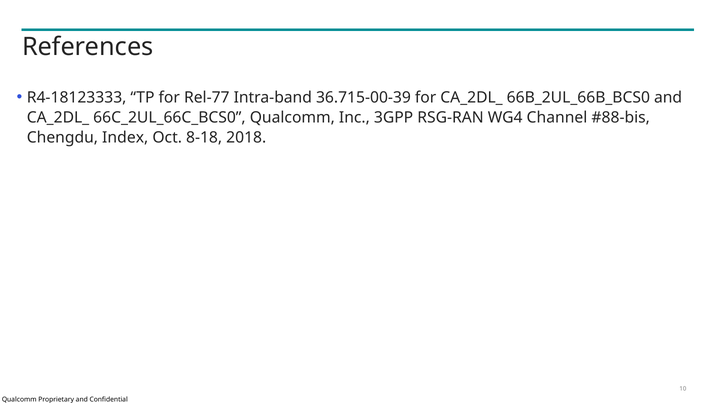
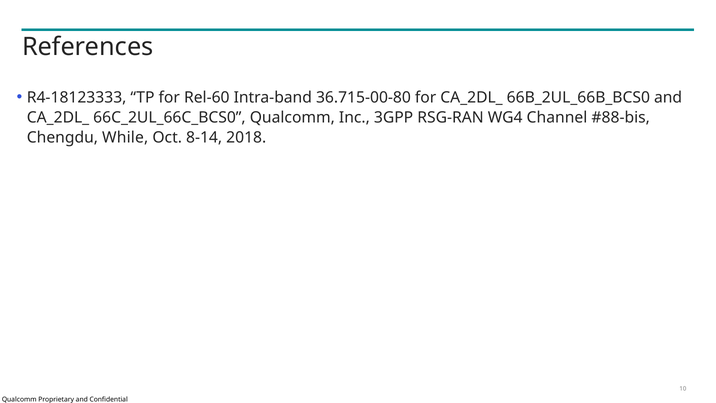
Rel-77: Rel-77 -> Rel-60
36.715-00-39: 36.715-00-39 -> 36.715-00-80
Index: Index -> While
8-18: 8-18 -> 8-14
